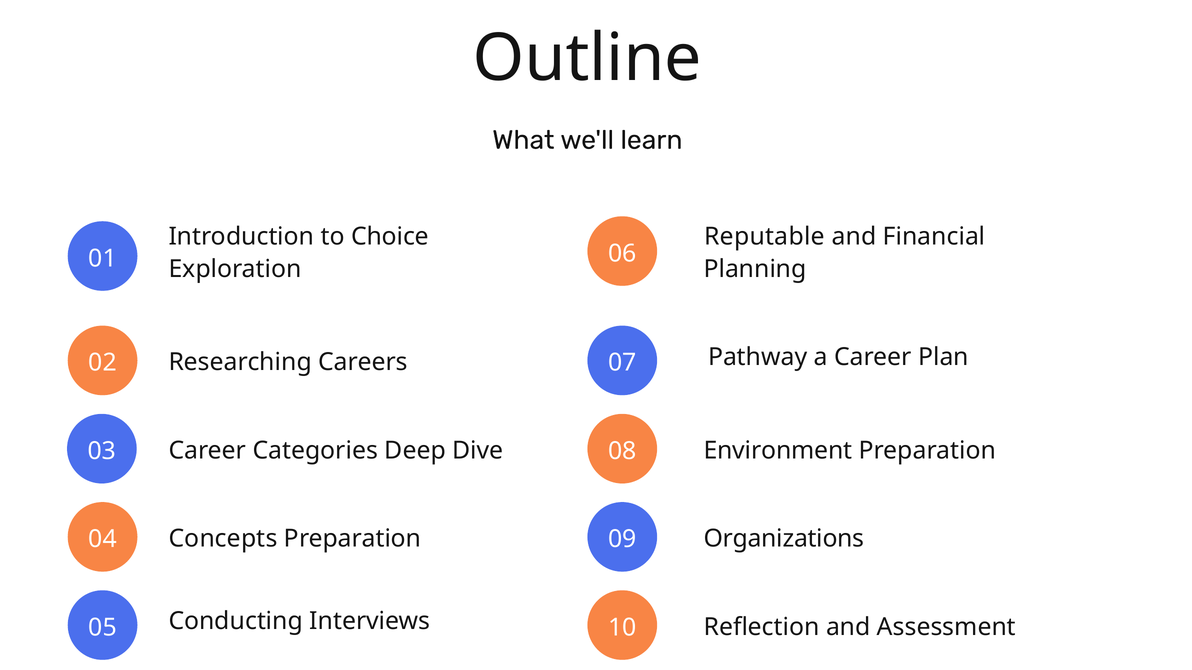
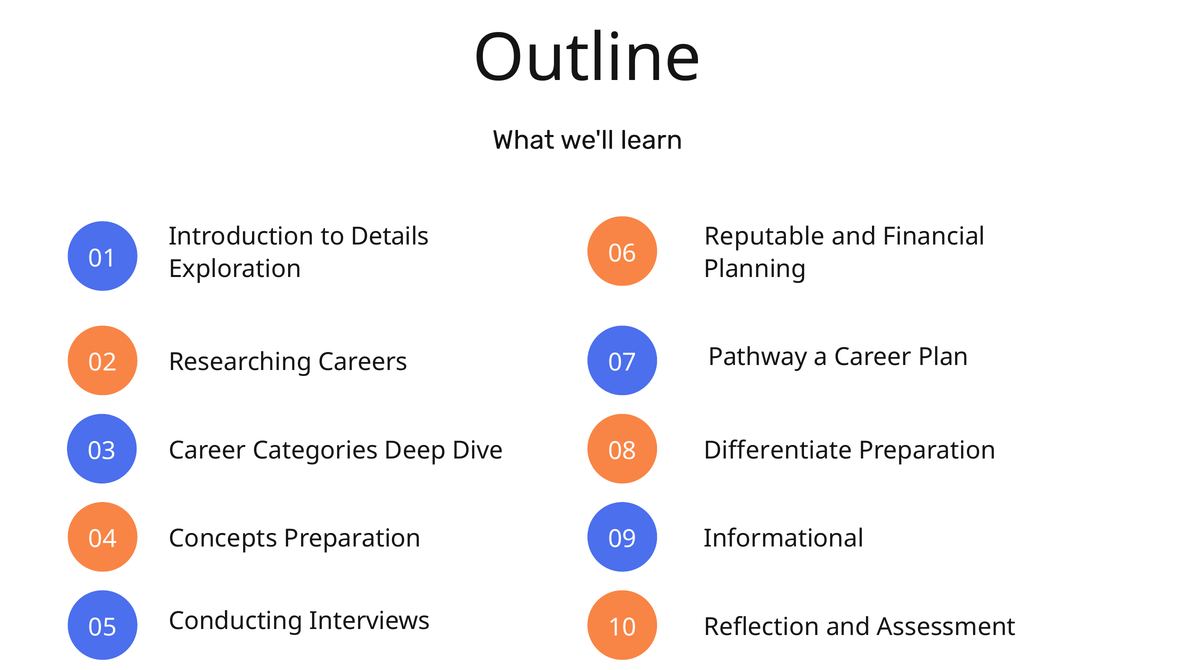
Choice: Choice -> Details
Environment: Environment -> Differentiate
Organizations: Organizations -> Informational
